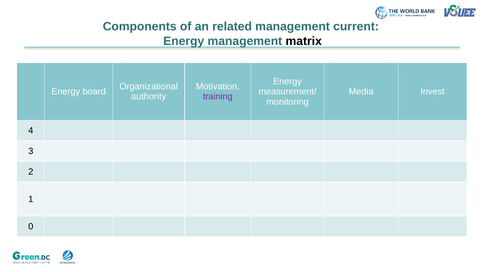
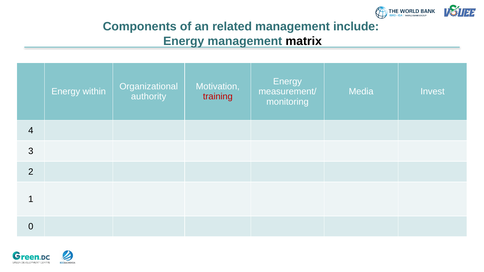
current: current -> include
board: board -> within
training colour: purple -> red
